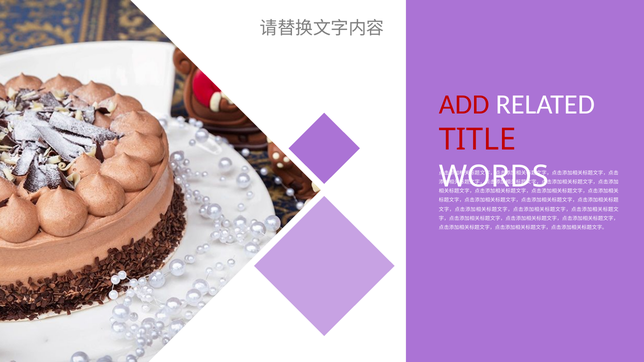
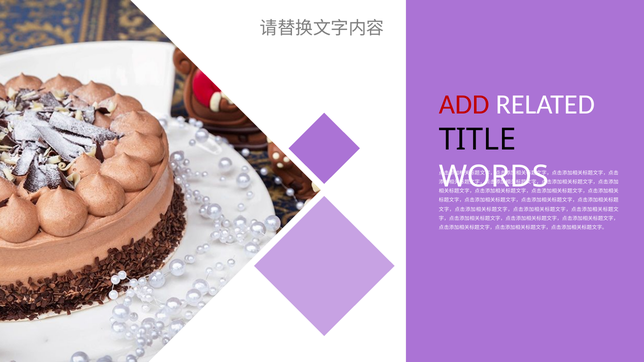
TITLE colour: red -> black
